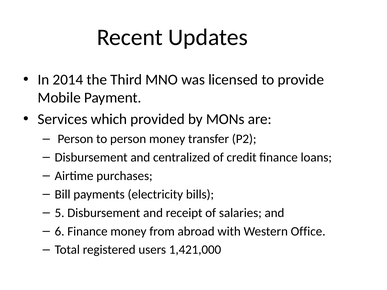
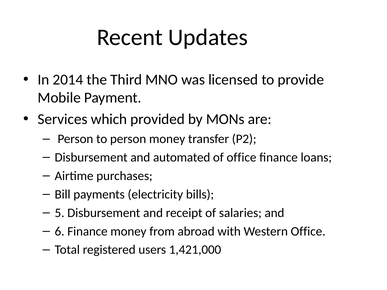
centralized: centralized -> automated
of credit: credit -> office
